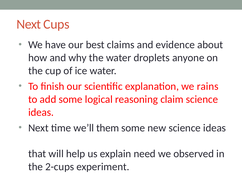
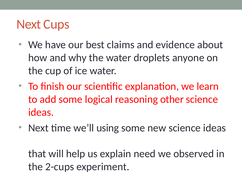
rains: rains -> learn
claim: claim -> other
them: them -> using
